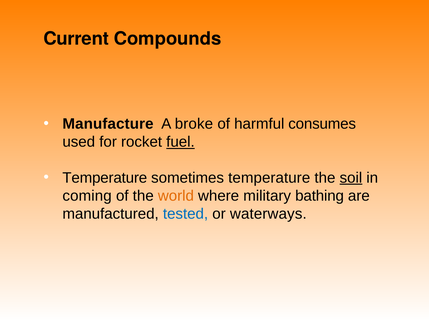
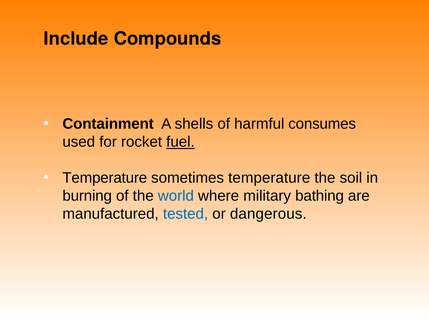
Current: Current -> Include
Manufacture: Manufacture -> Containment
broke: broke -> shells
soil underline: present -> none
coming: coming -> burning
world colour: orange -> blue
waterways: waterways -> dangerous
